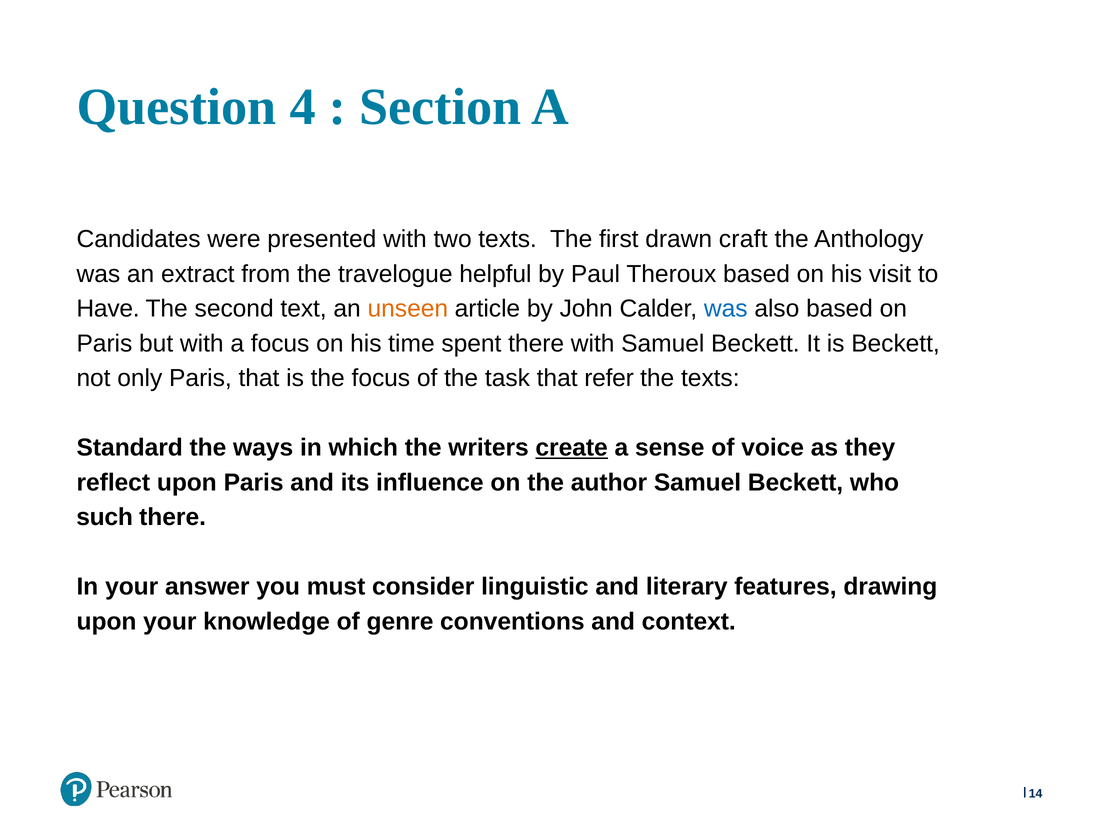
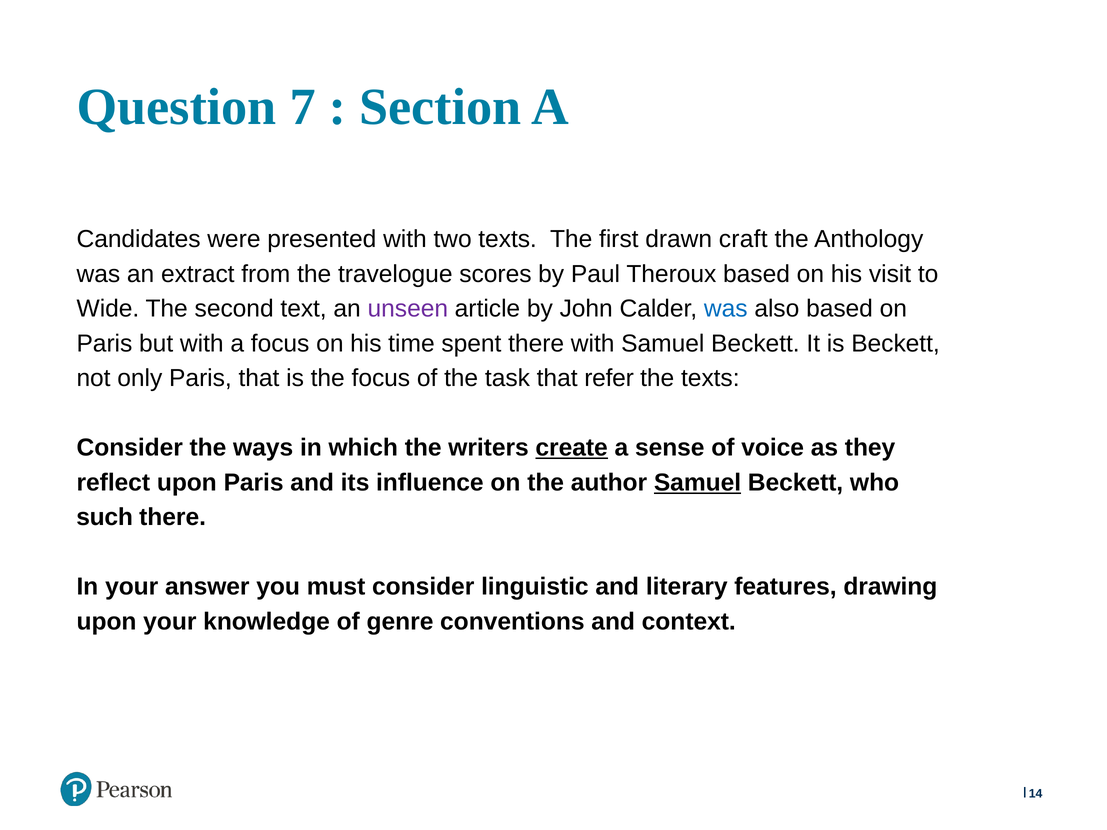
4: 4 -> 7
helpful: helpful -> scores
Have: Have -> Wide
unseen colour: orange -> purple
Standard at (130, 448): Standard -> Consider
Samuel at (698, 483) underline: none -> present
